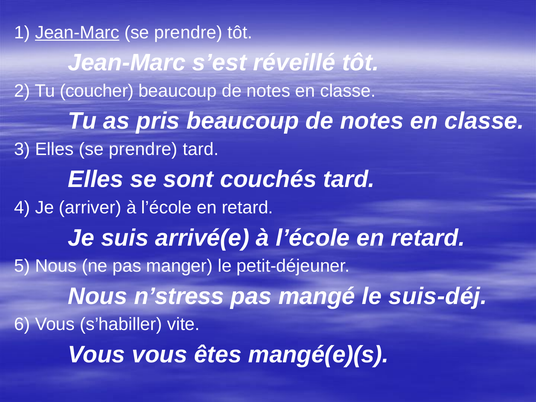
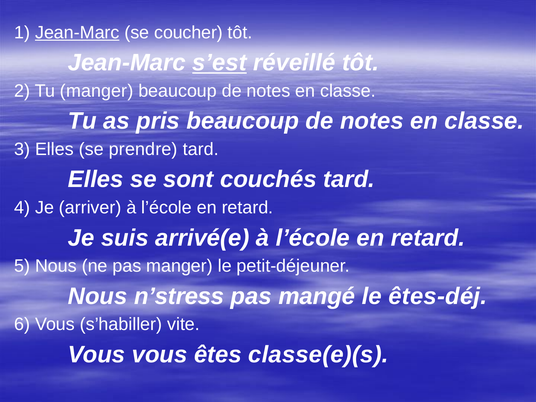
prendre at (188, 33): prendre -> coucher
s’est underline: none -> present
Tu coucher: coucher -> manger
suis-déj: suis-déj -> êtes-déj
mangé(e)(s: mangé(e)(s -> classe(e)(s
